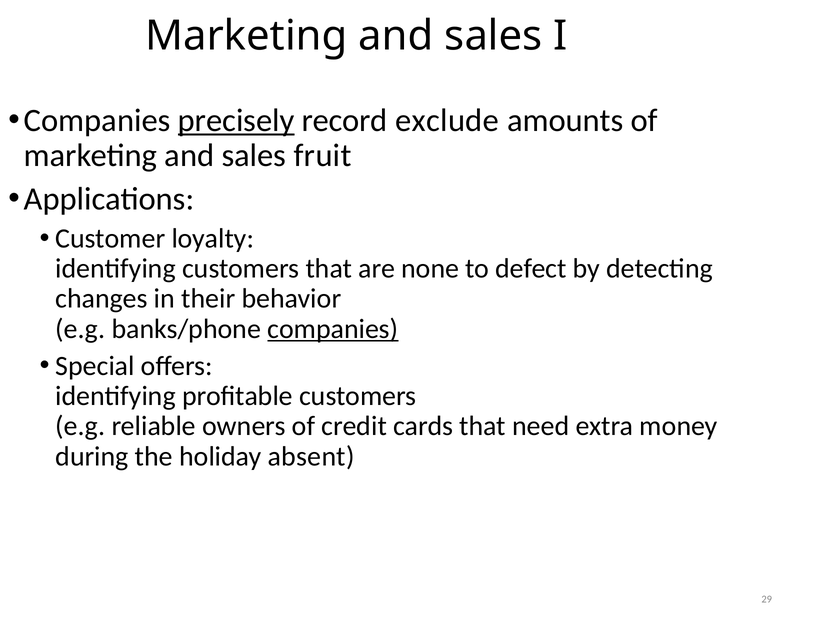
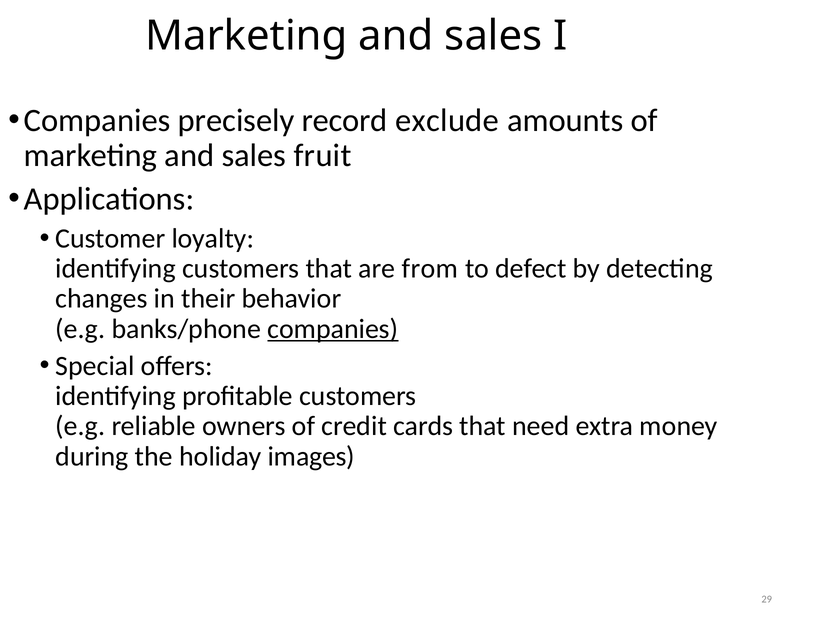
precisely underline: present -> none
none: none -> from
absent: absent -> images
